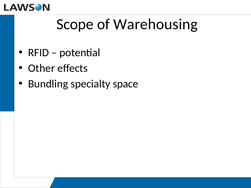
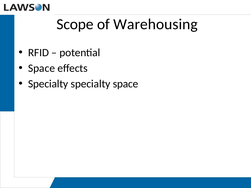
Other at (41, 68): Other -> Space
Bundling at (48, 84): Bundling -> Specialty
